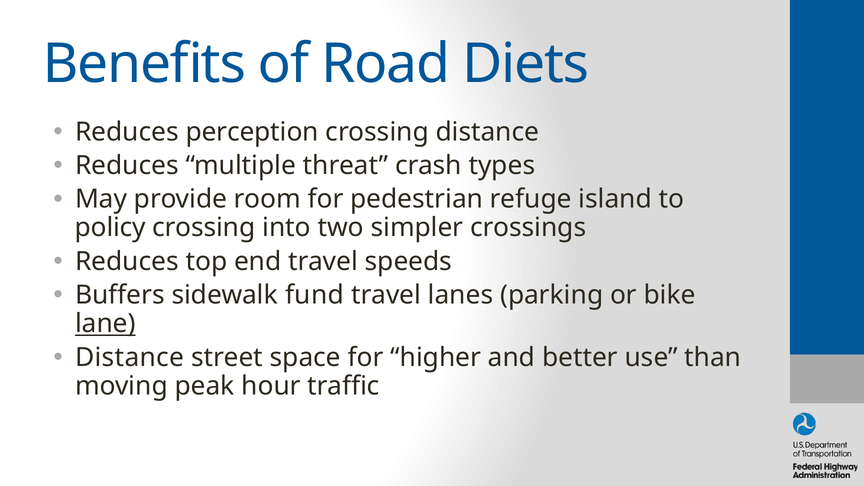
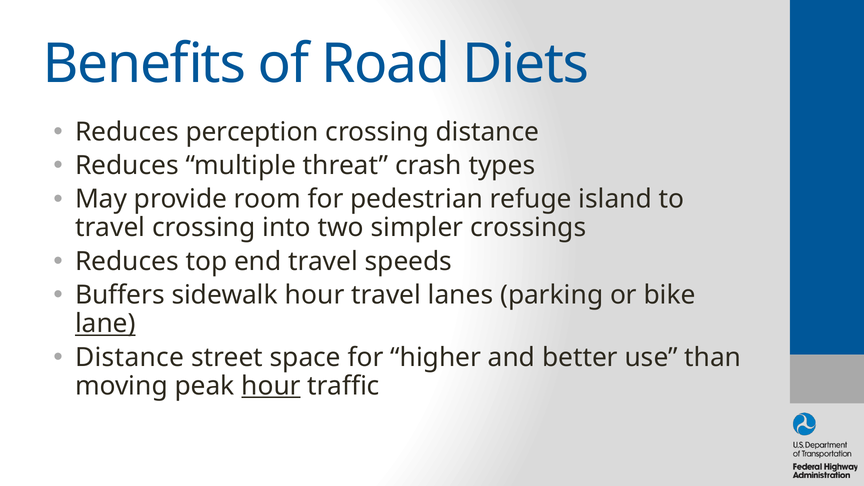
policy at (110, 228): policy -> travel
sidewalk fund: fund -> hour
hour at (271, 386) underline: none -> present
